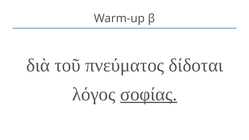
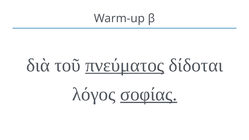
πνεύματος underline: none -> present
